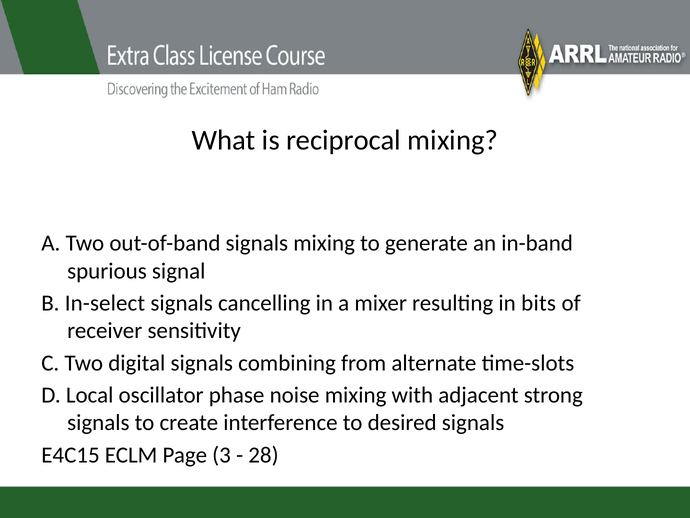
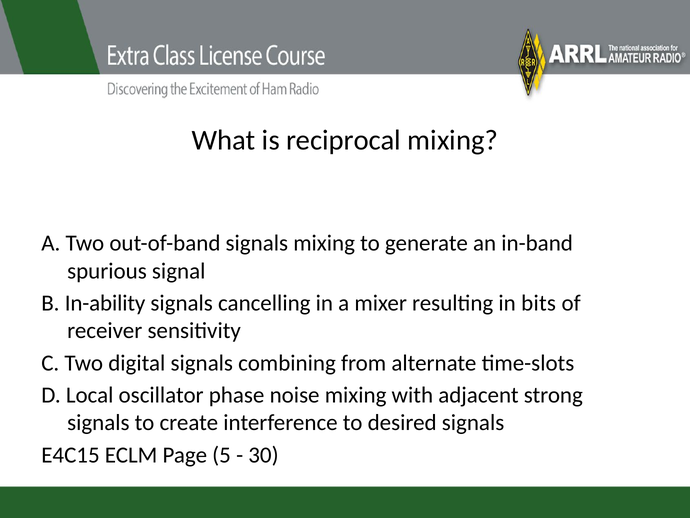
In-select: In-select -> In-ability
3: 3 -> 5
28: 28 -> 30
